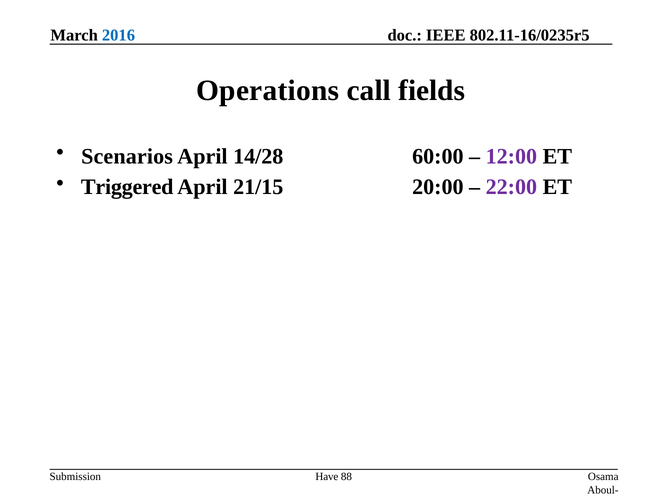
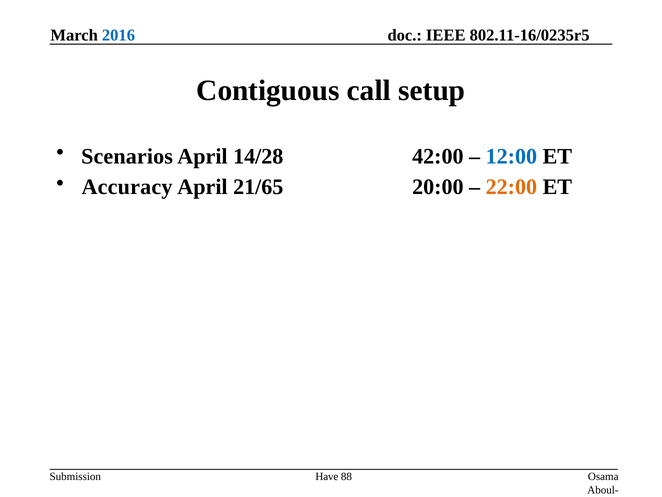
Operations: Operations -> Contiguous
fields: fields -> setup
60:00: 60:00 -> 42:00
12:00 colour: purple -> blue
Triggered: Triggered -> Accuracy
21/15: 21/15 -> 21/65
22:00 colour: purple -> orange
